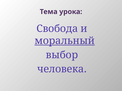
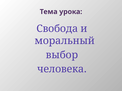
моральный underline: present -> none
